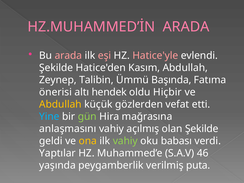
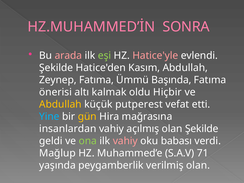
HZ.MUHAMMED’İN ARADA: ARADA -> SONRA
eşi colour: pink -> light green
Zeynep Talibin: Talibin -> Fatıma
hendek: hendek -> kalmak
gözlerden: gözlerden -> putperest
gün colour: light green -> yellow
anlaşmasını: anlaşmasını -> insanlardan
ona colour: yellow -> light green
vahiy at (125, 141) colour: light green -> pink
Yaptılar: Yaptılar -> Mağlup
46: 46 -> 71
verilmiş puta: puta -> olan
